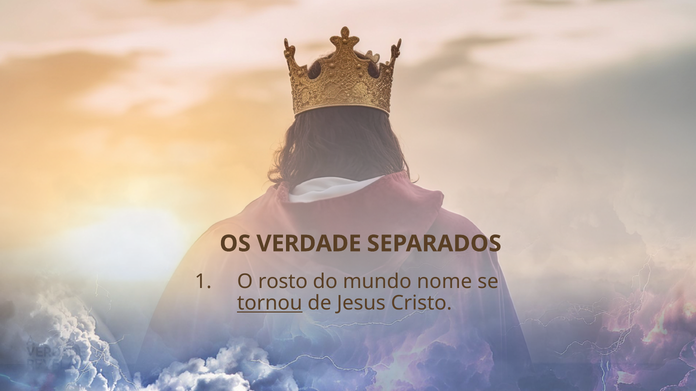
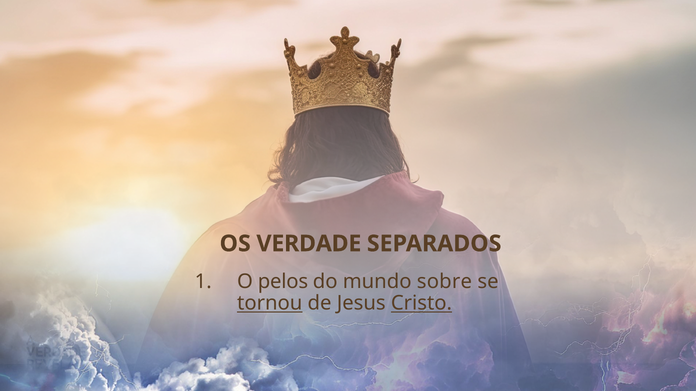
rosto: rosto -> pelos
nome: nome -> sobre
Cristo underline: none -> present
